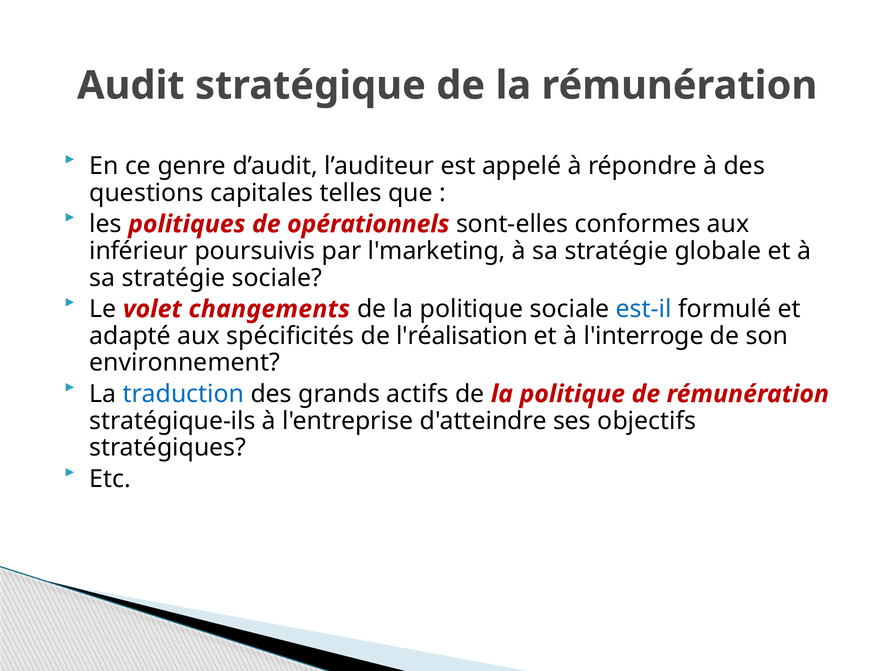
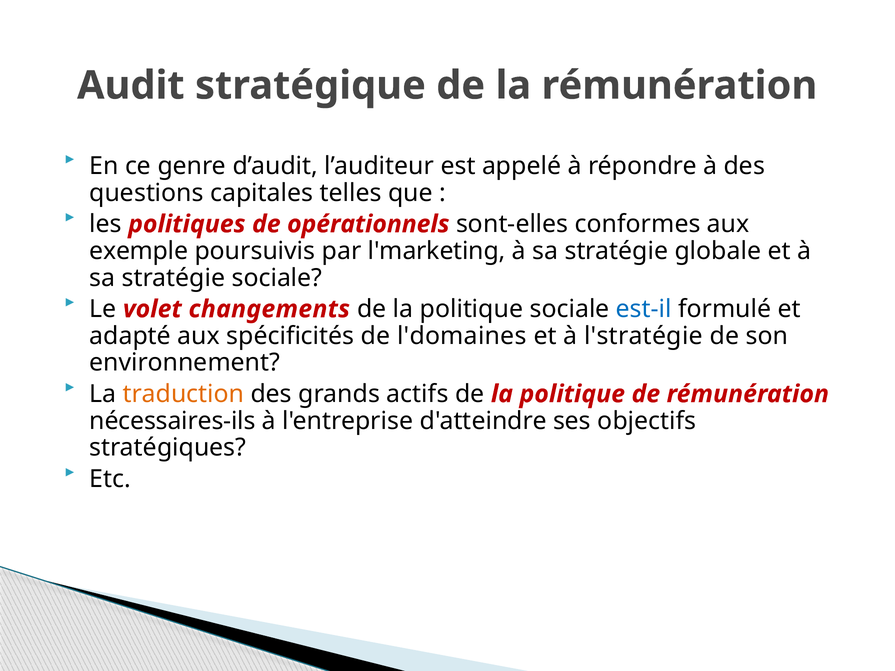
inférieur: inférieur -> exemple
l'réalisation: l'réalisation -> l'domaines
l'interroge: l'interroge -> l'stratégie
traduction colour: blue -> orange
stratégique-ils: stratégique-ils -> nécessaires-ils
